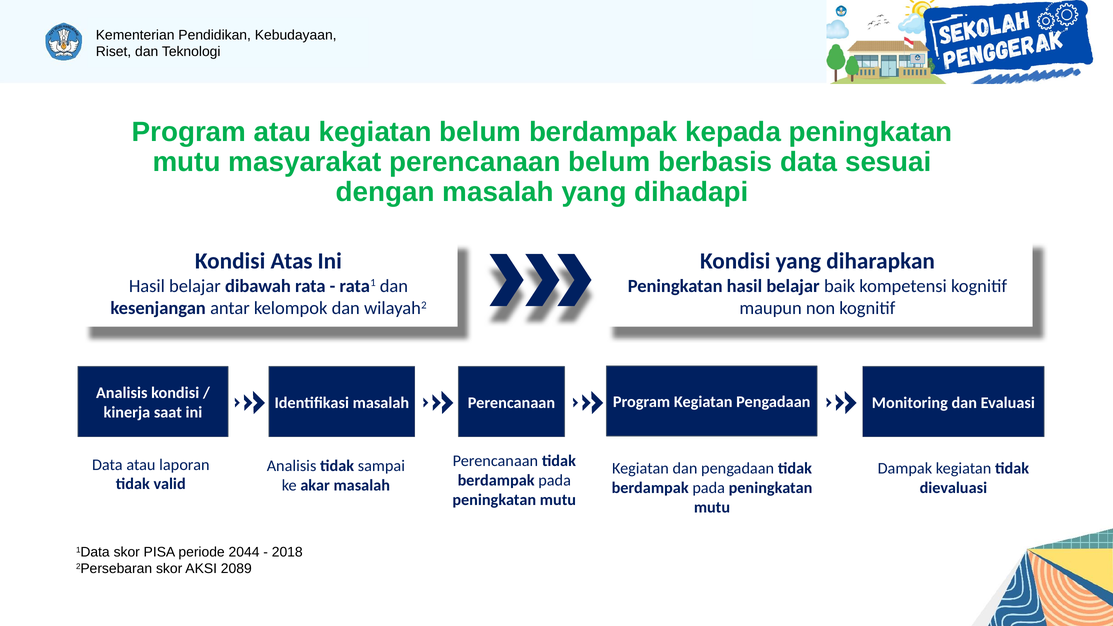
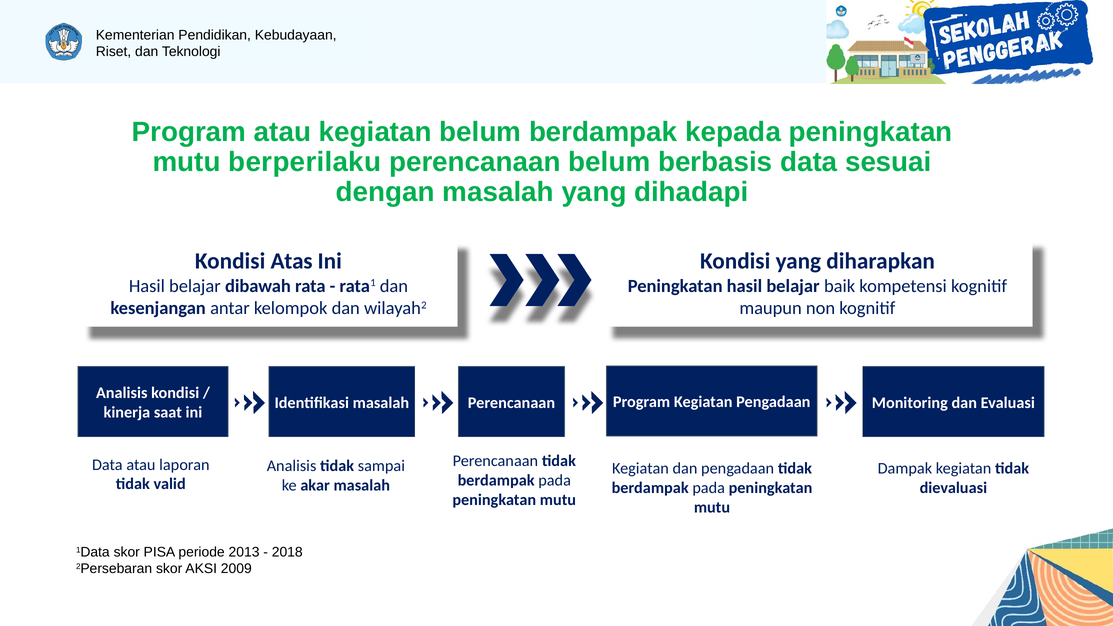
masyarakat: masyarakat -> berperilaku
2044: 2044 -> 2013
2089: 2089 -> 2009
